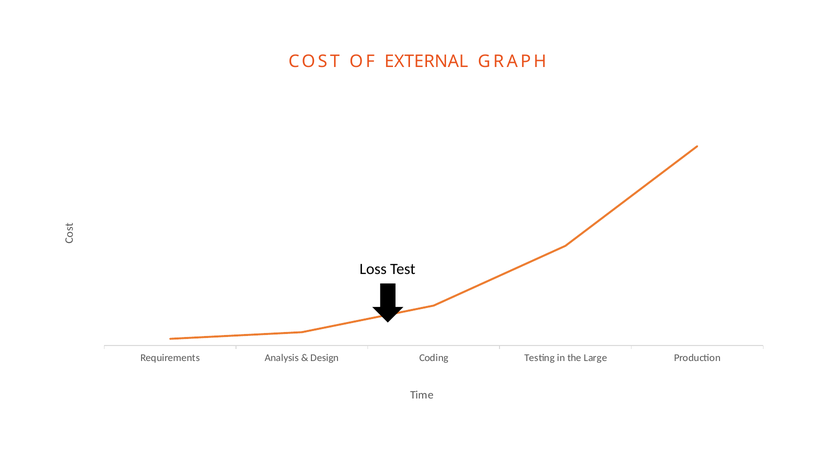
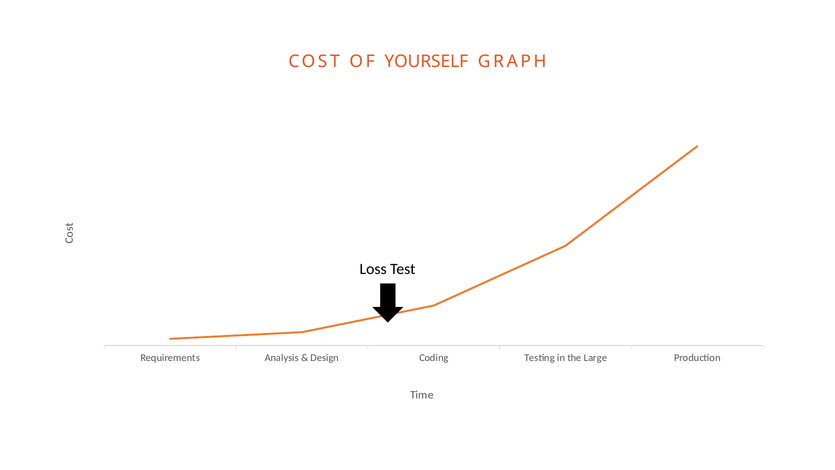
EXTERNAL: EXTERNAL -> YOURSELF
